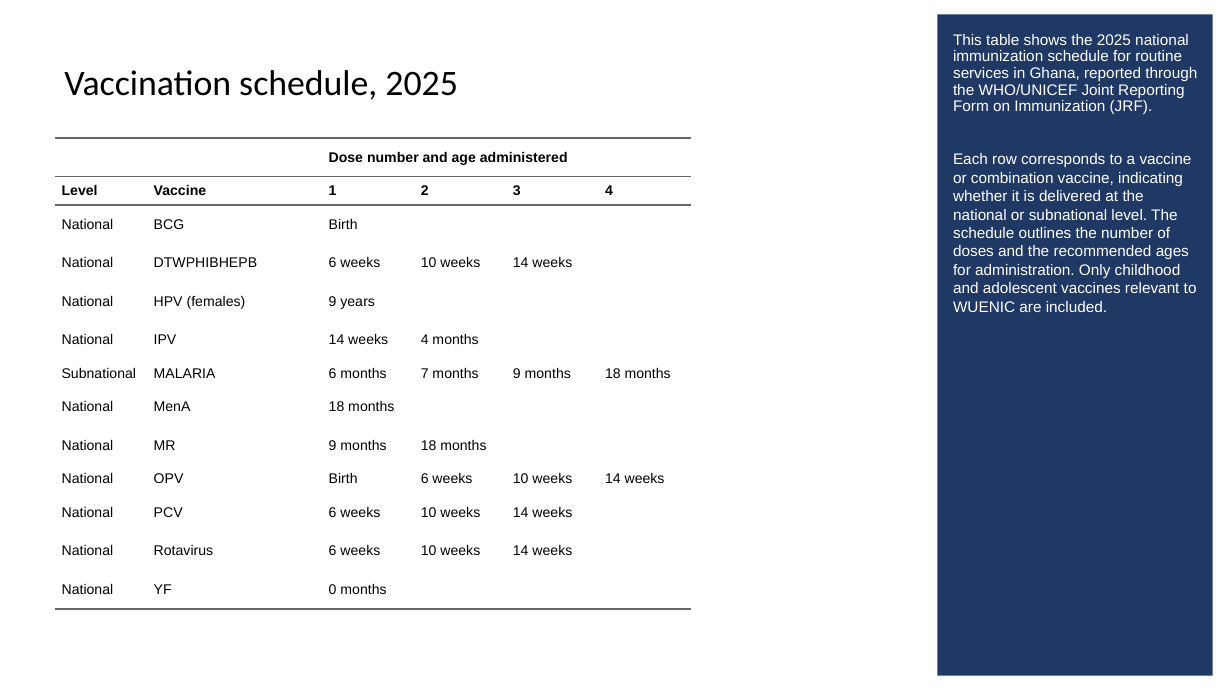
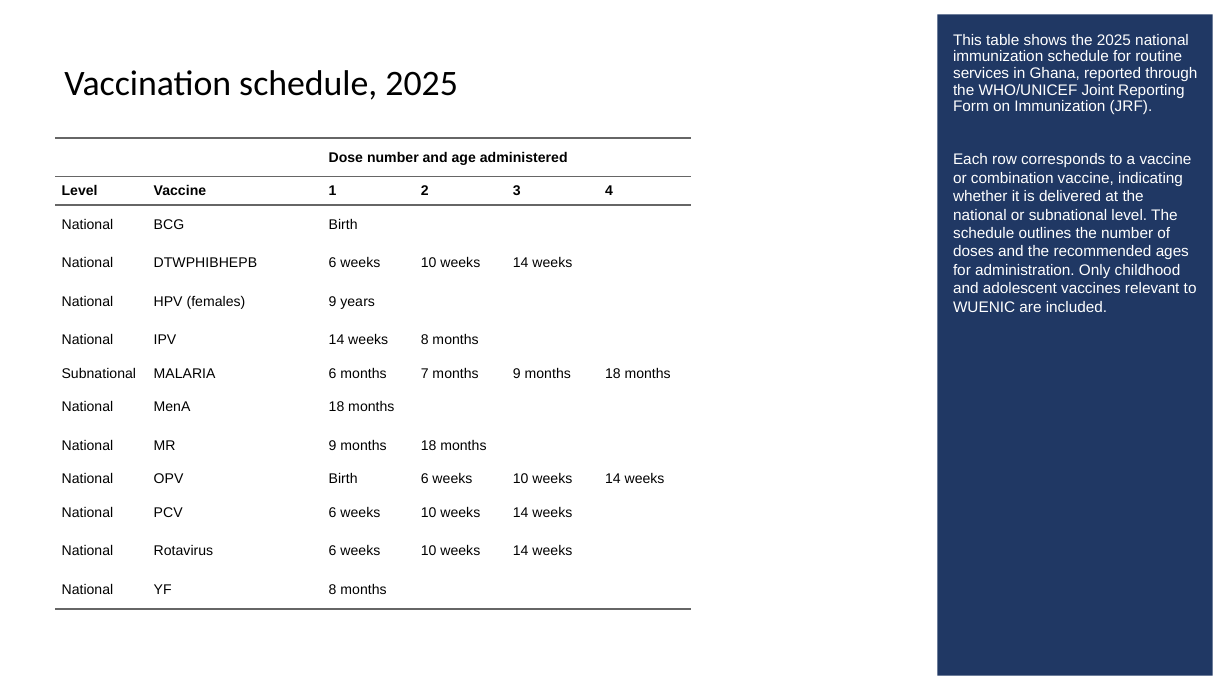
weeks 4: 4 -> 8
YF 0: 0 -> 8
